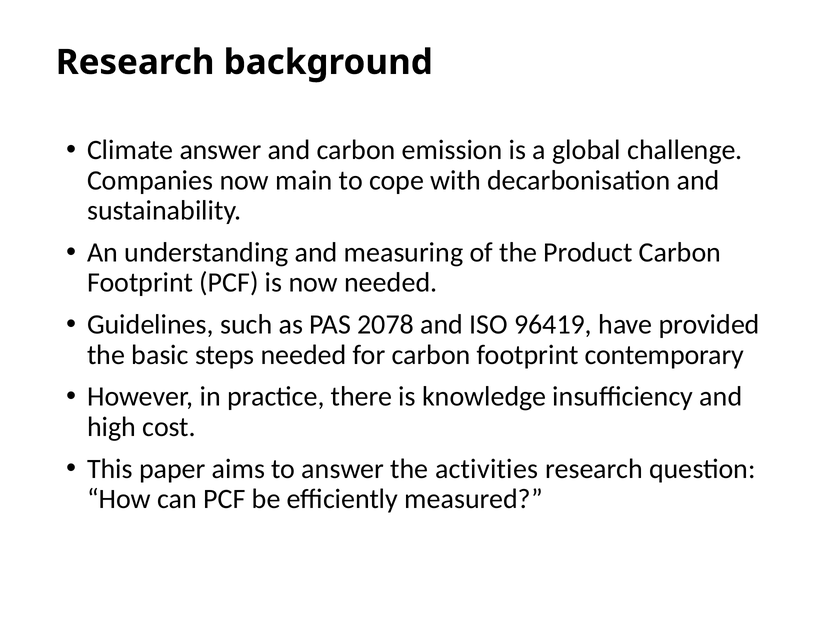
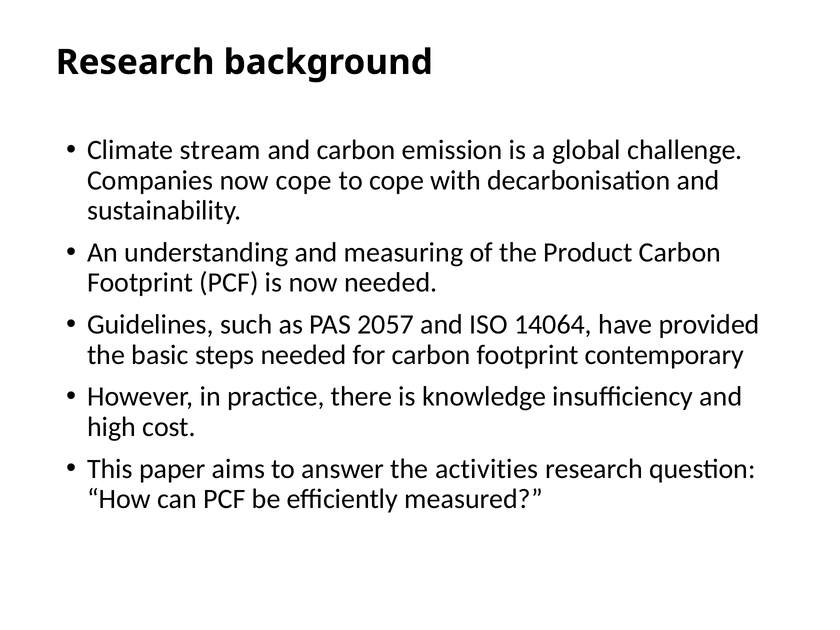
Climate answer: answer -> stream
now main: main -> cope
2078: 2078 -> 2057
96419: 96419 -> 14064
